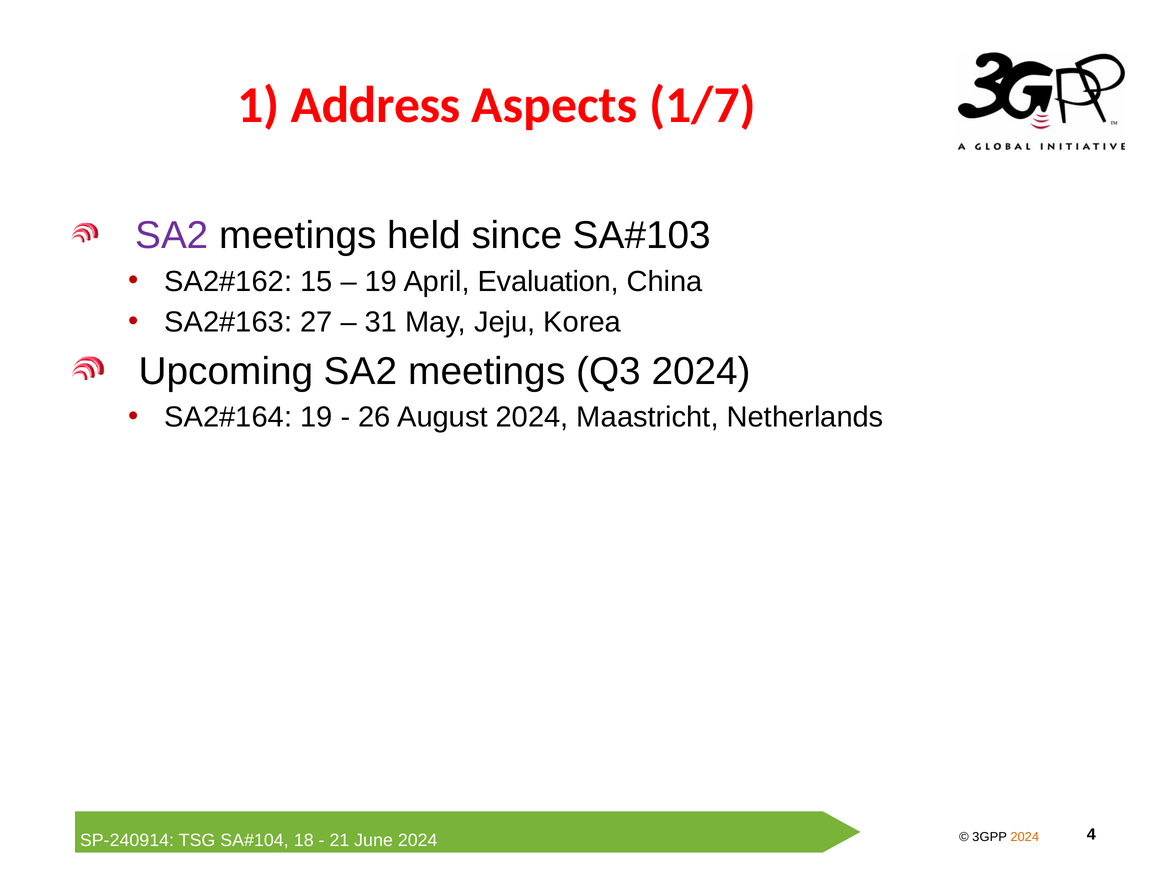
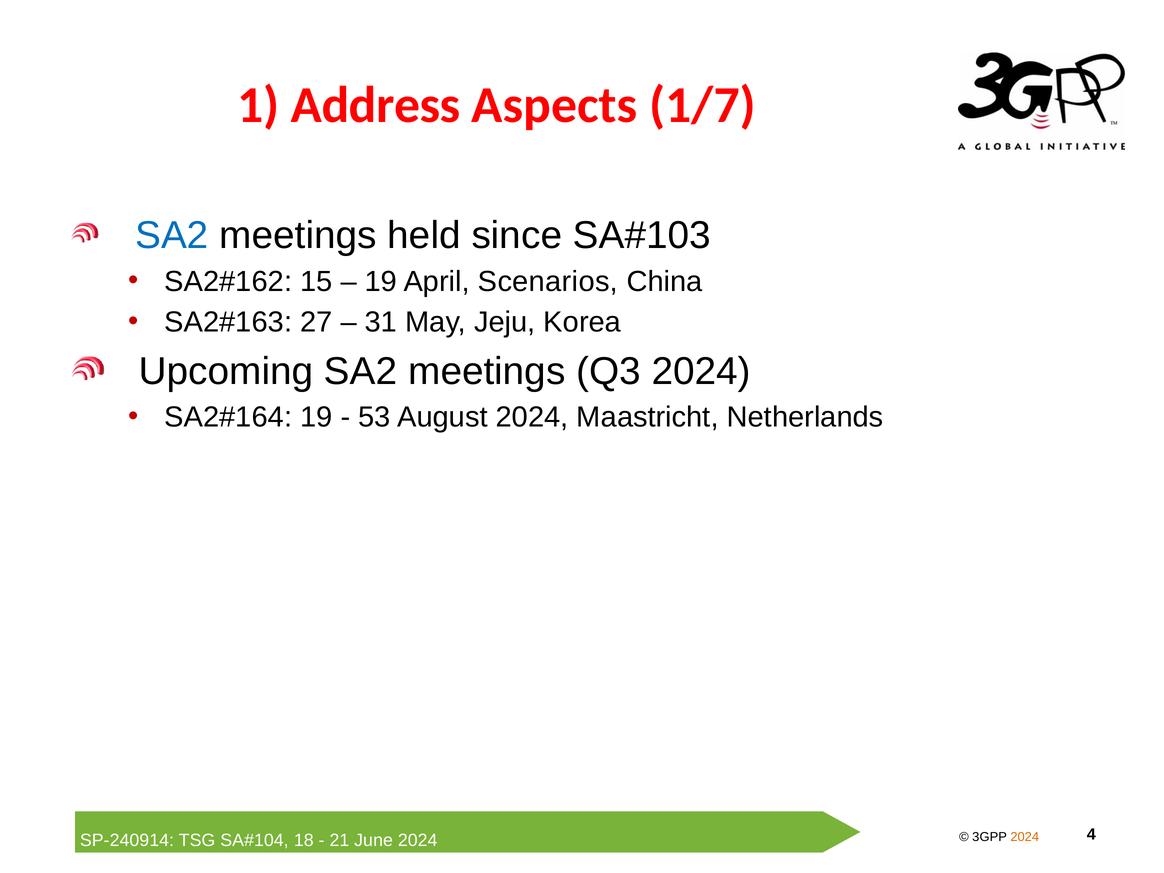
SA2 at (172, 236) colour: purple -> blue
Evaluation: Evaluation -> Scenarios
26: 26 -> 53
